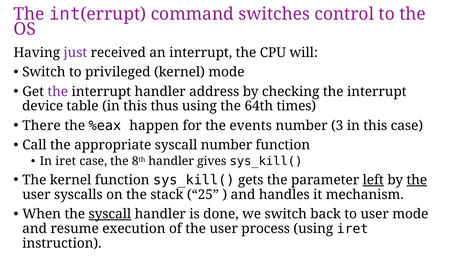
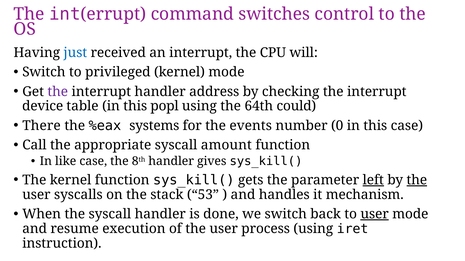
just colour: purple -> blue
thus: thus -> popl
times: times -> could
happen: happen -> systems
3: 3 -> 0
syscall number: number -> amount
In iret: iret -> like
25: 25 -> 53
syscall at (110, 215) underline: present -> none
user at (375, 215) underline: none -> present
